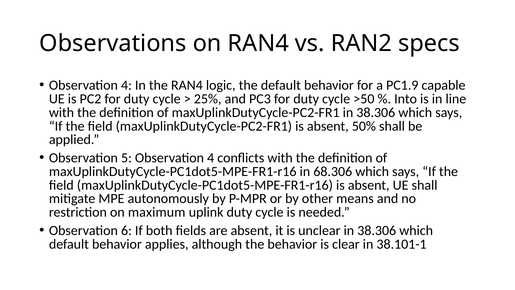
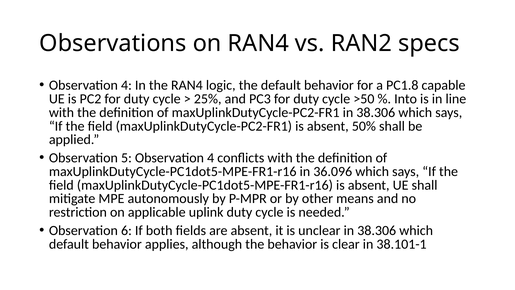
PC1.9: PC1.9 -> PC1.8
68.306: 68.306 -> 36.096
maximum: maximum -> applicable
